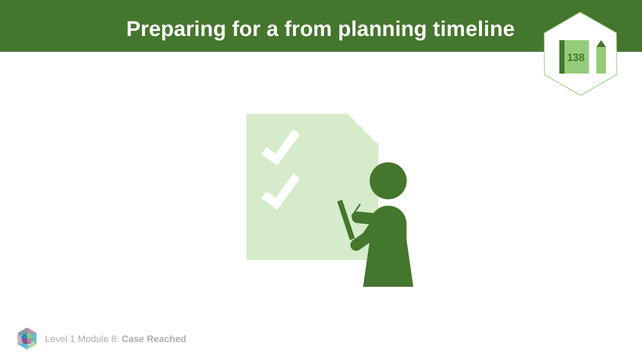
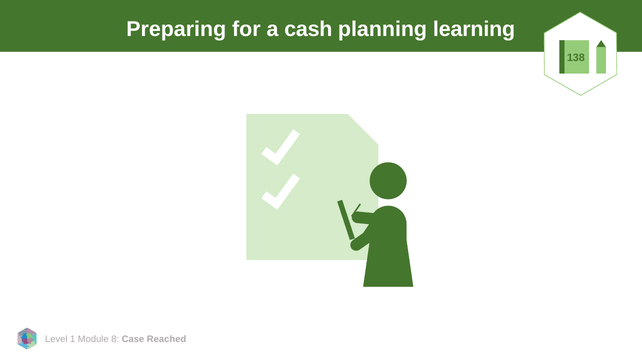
from: from -> cash
timeline: timeline -> learning
